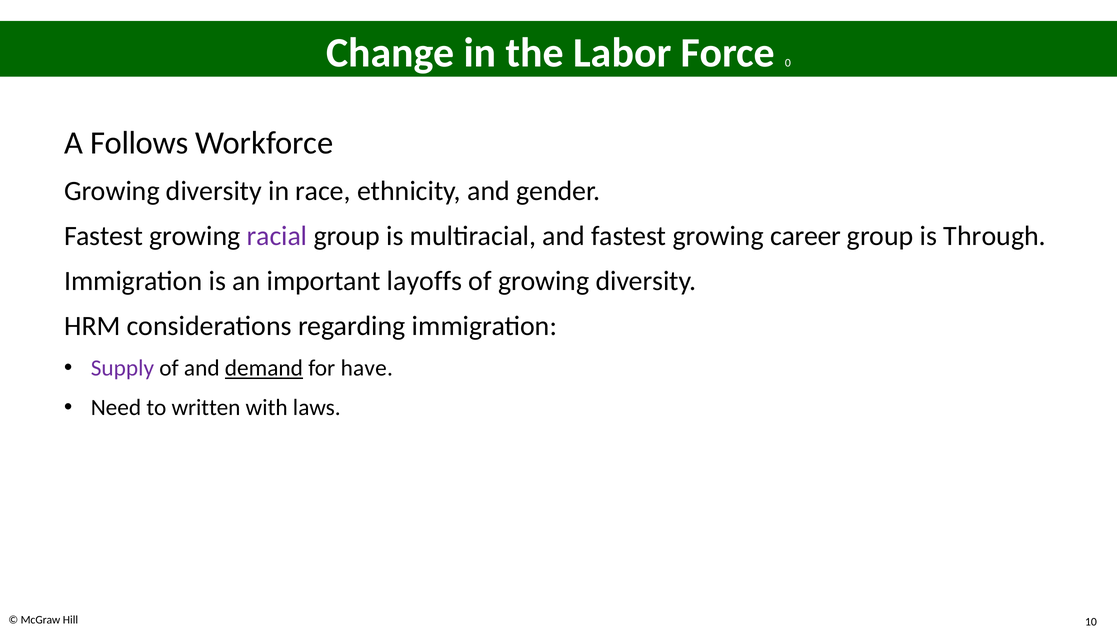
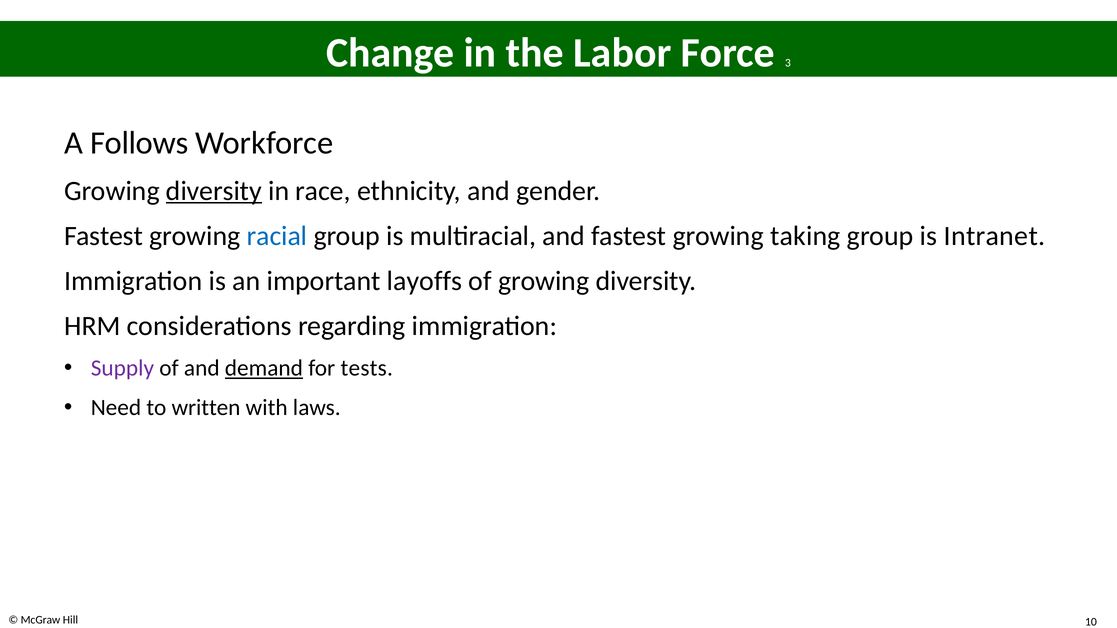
0: 0 -> 3
diversity at (214, 191) underline: none -> present
racial colour: purple -> blue
career: career -> taking
Through: Through -> Intranet
have: have -> tests
